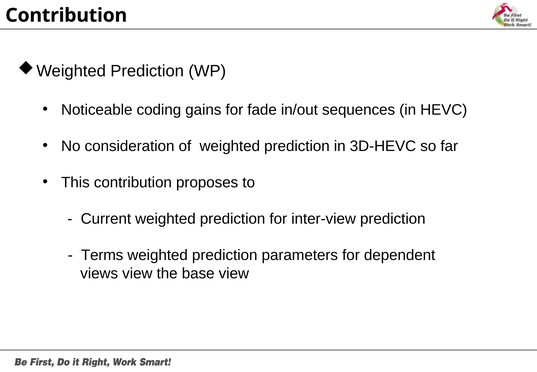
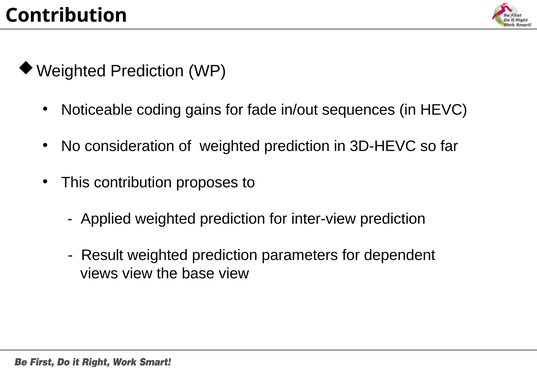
Current: Current -> Applied
Terms: Terms -> Result
